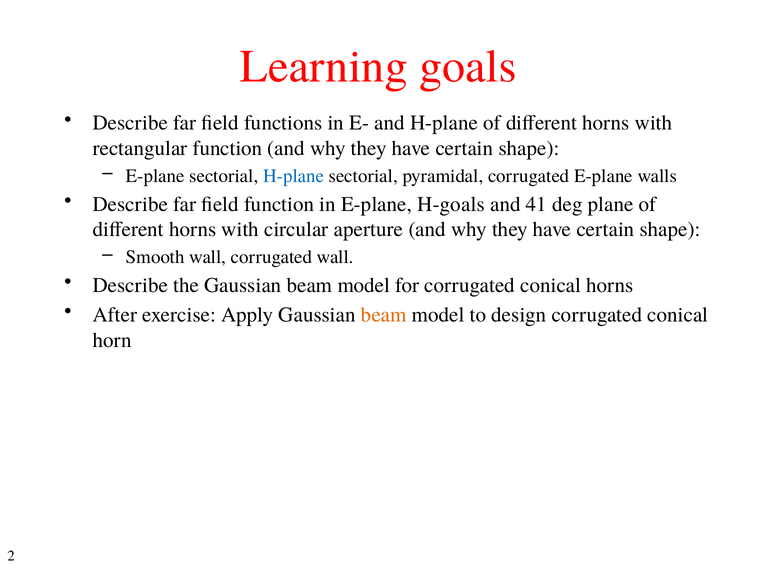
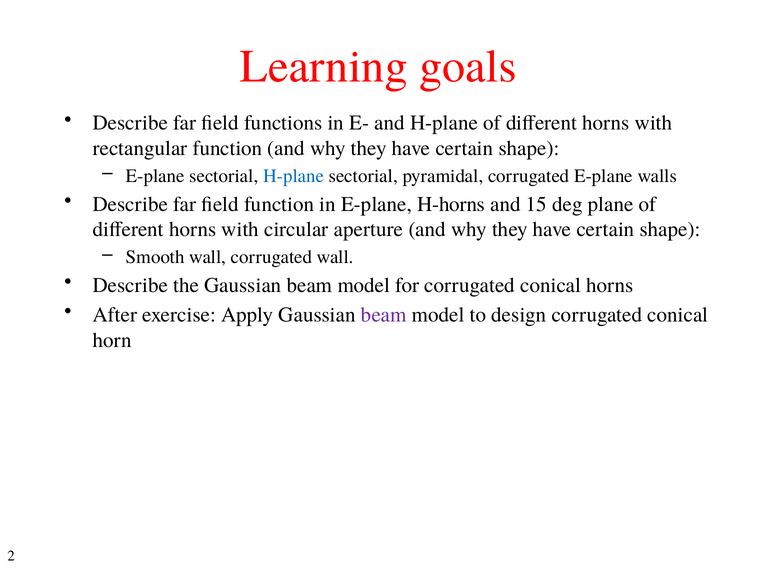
H-goals: H-goals -> H-horns
41: 41 -> 15
beam at (384, 315) colour: orange -> purple
